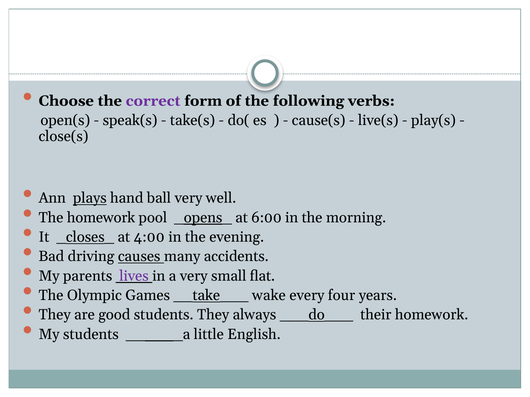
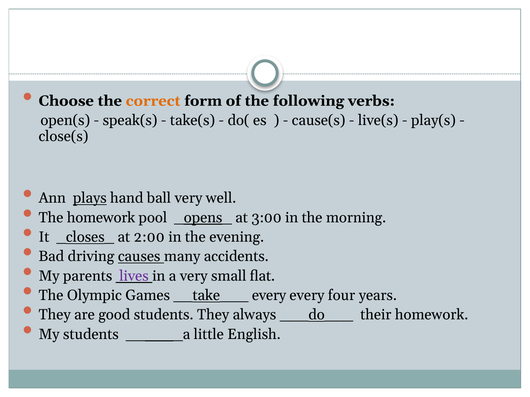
correct colour: purple -> orange
6:00: 6:00 -> 3:00
4:00: 4:00 -> 2:00
__take___ wake: wake -> every
